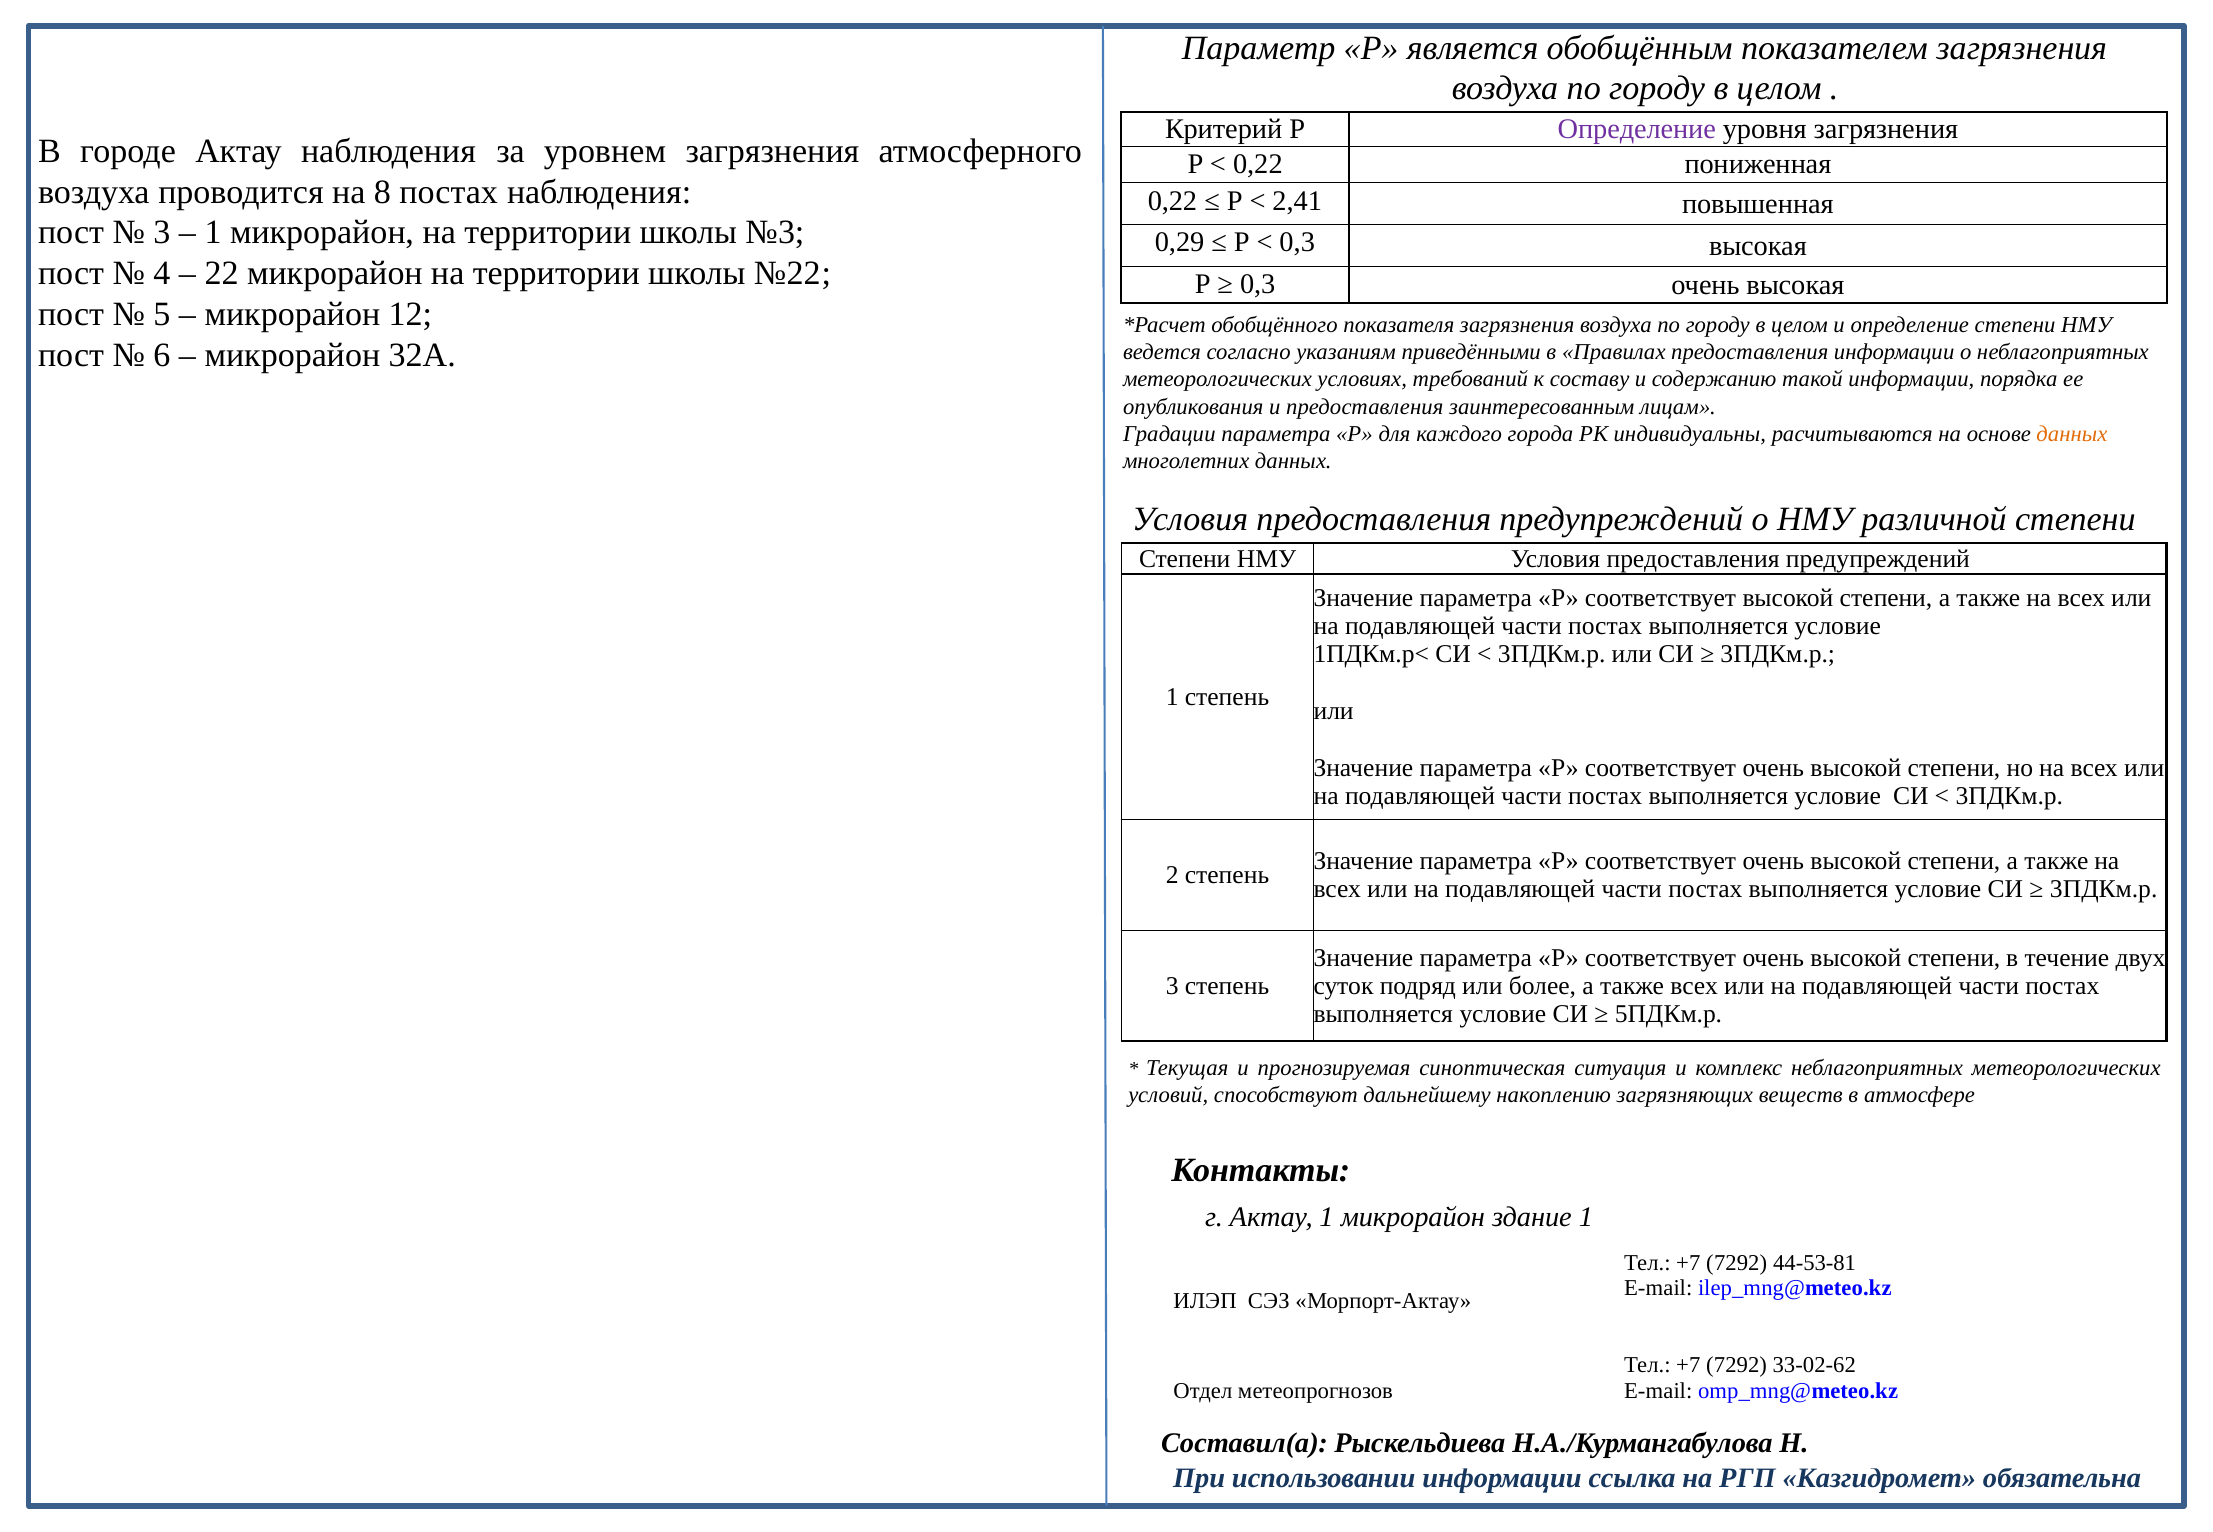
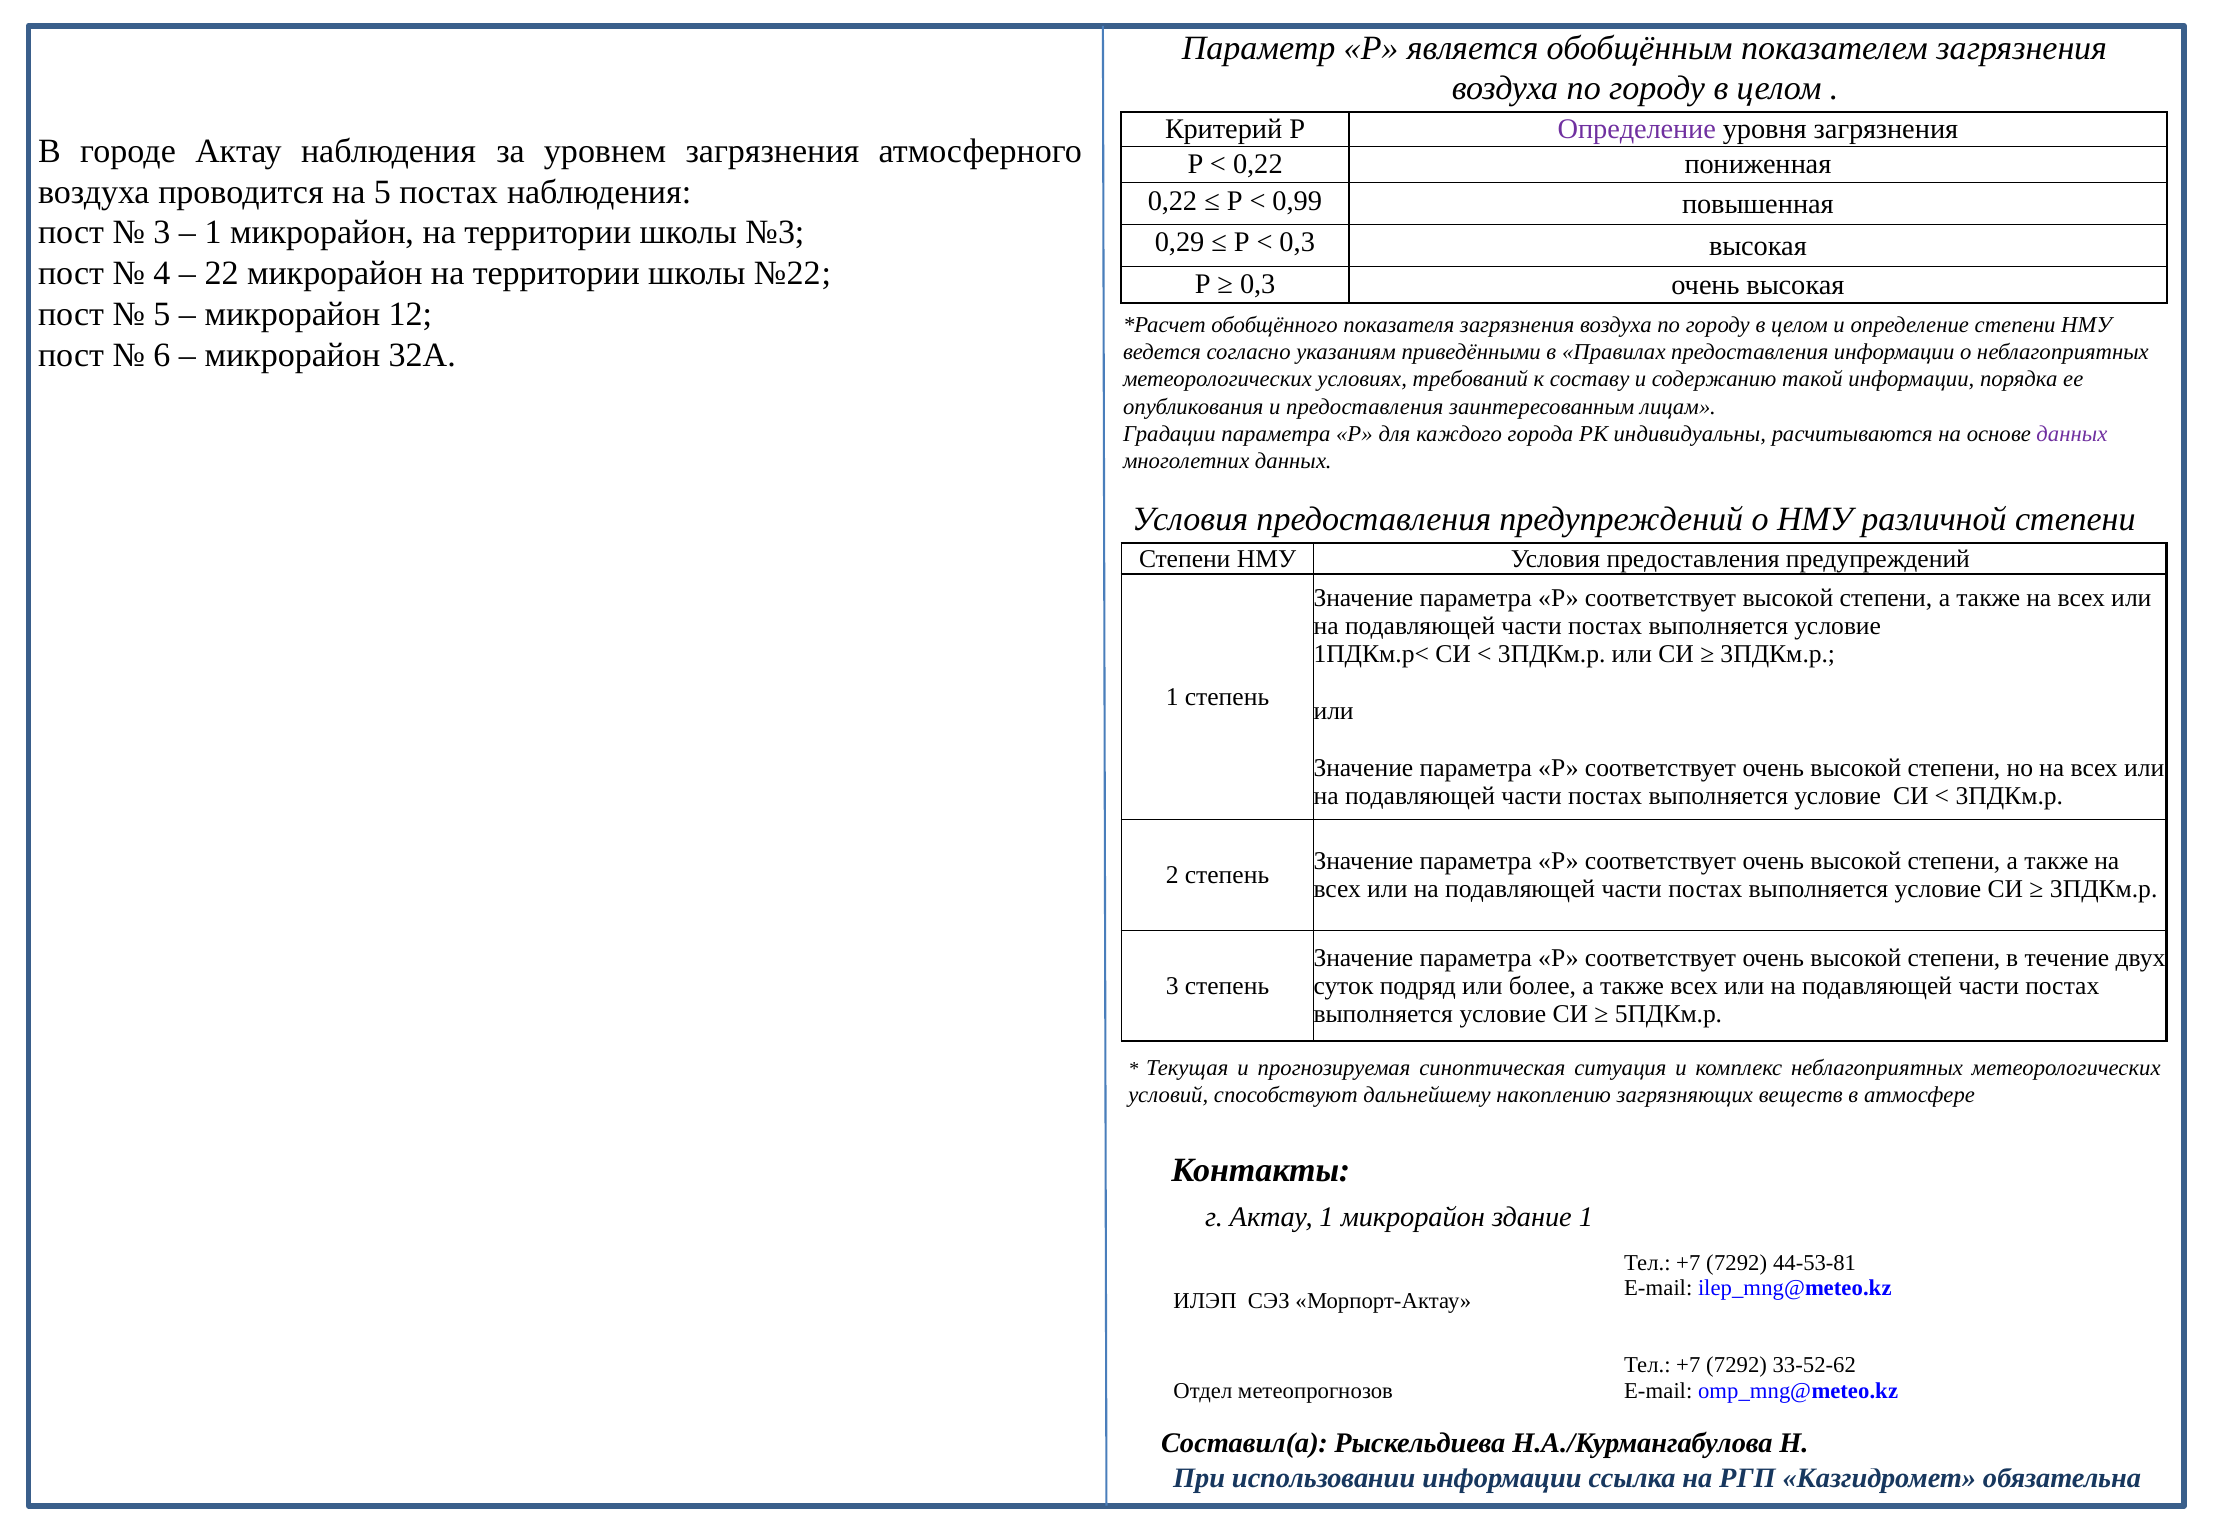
на 8: 8 -> 5
2,41: 2,41 -> 0,99
данных at (2072, 434) colour: orange -> purple
33-02-62: 33-02-62 -> 33-52-62
